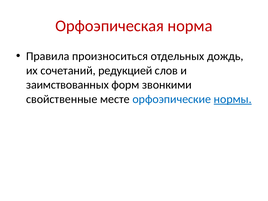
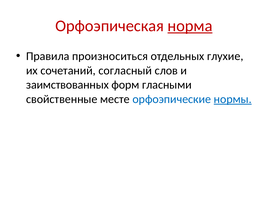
норма underline: none -> present
дождь: дождь -> глухие
редукцией: редукцией -> согласный
звонкими: звонкими -> гласными
